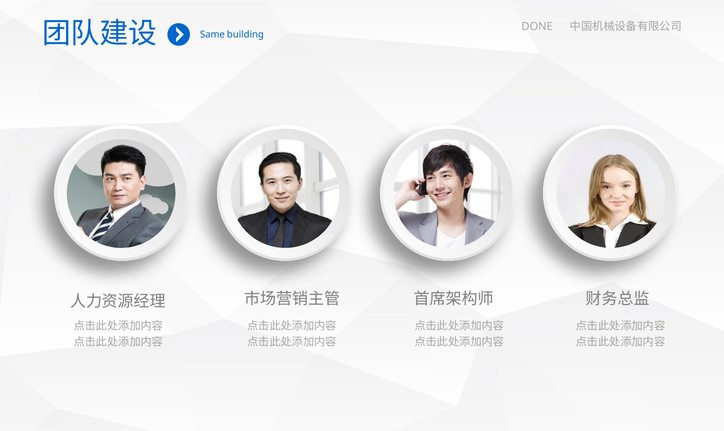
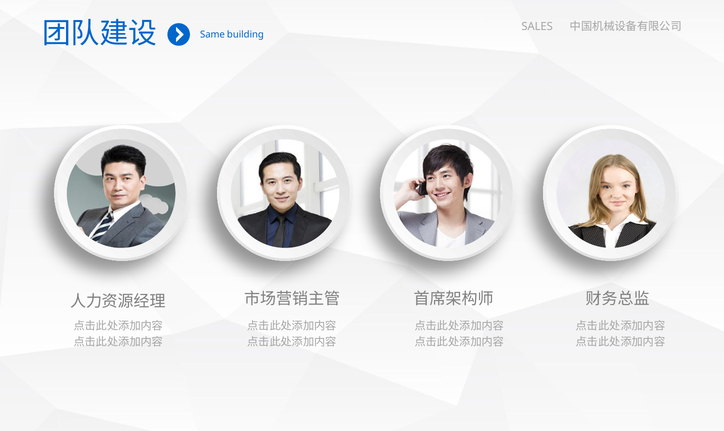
DONE: DONE -> SALES
